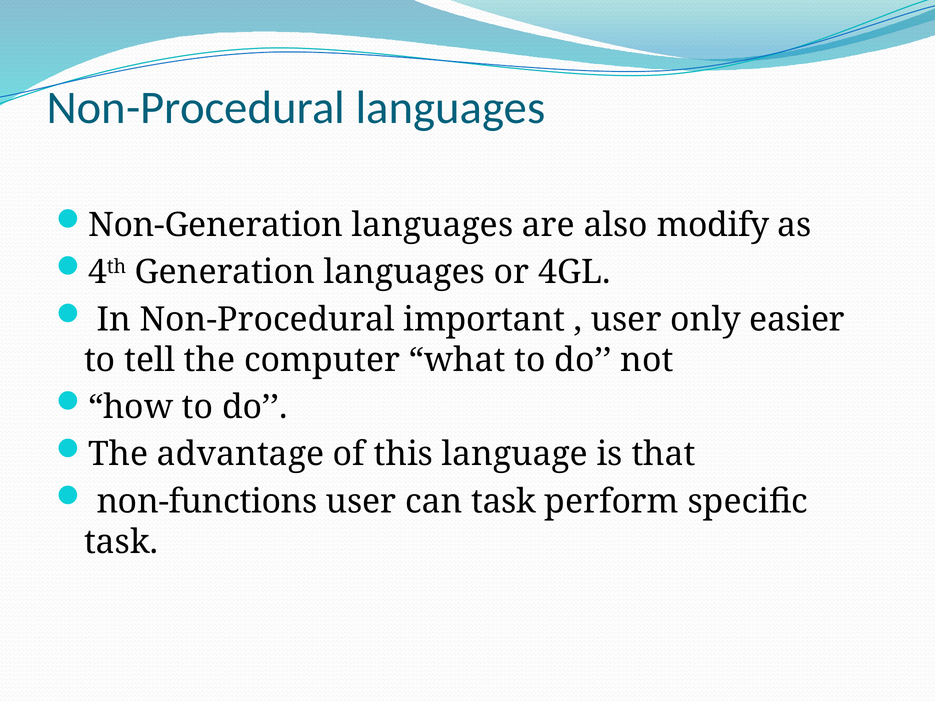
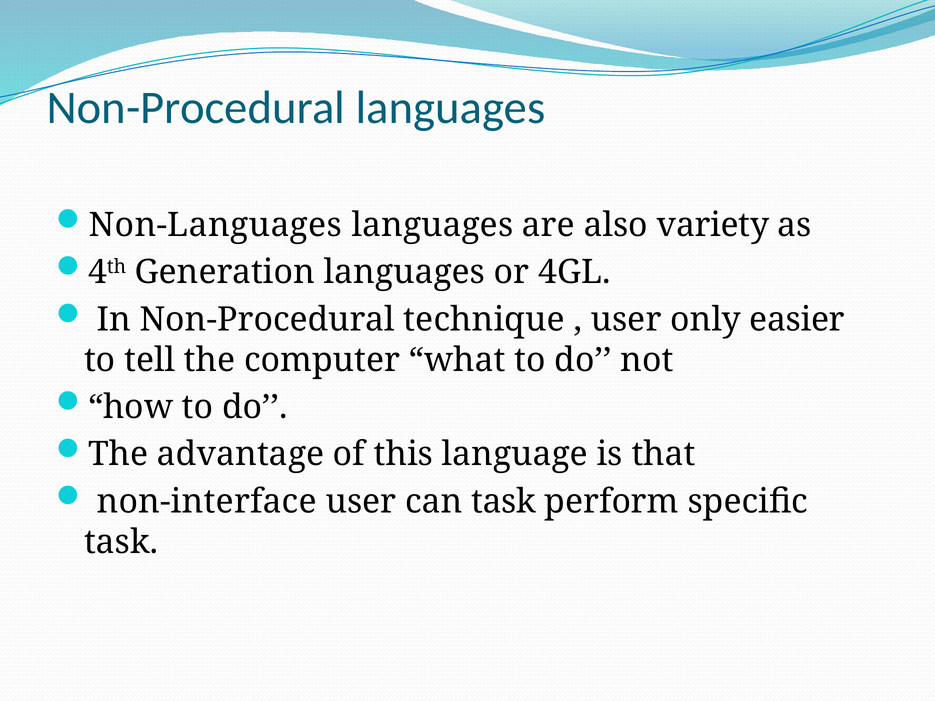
Non-Generation: Non-Generation -> Non-Languages
modify: modify -> variety
important: important -> technique
non-functions: non-functions -> non-interface
